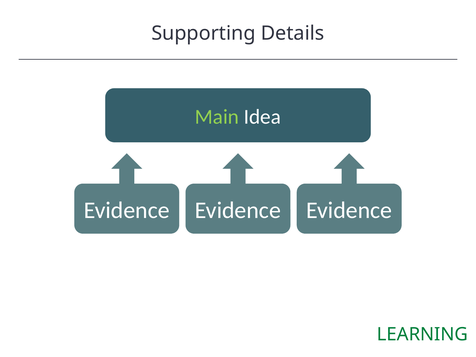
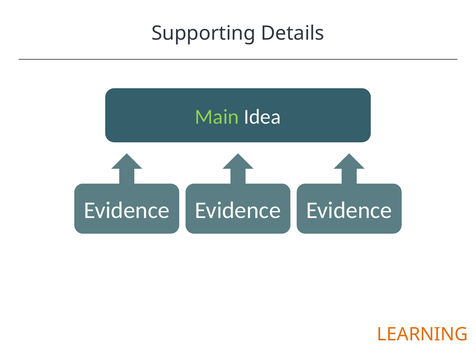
LEARNING colour: green -> orange
